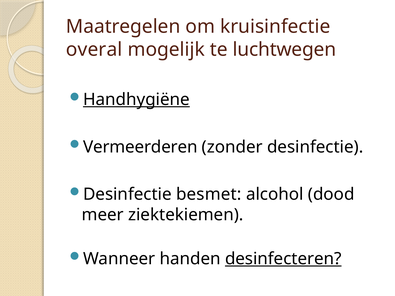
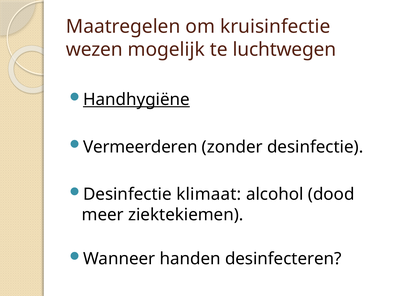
overal: overal -> wezen
besmet: besmet -> klimaat
desinfecteren underline: present -> none
